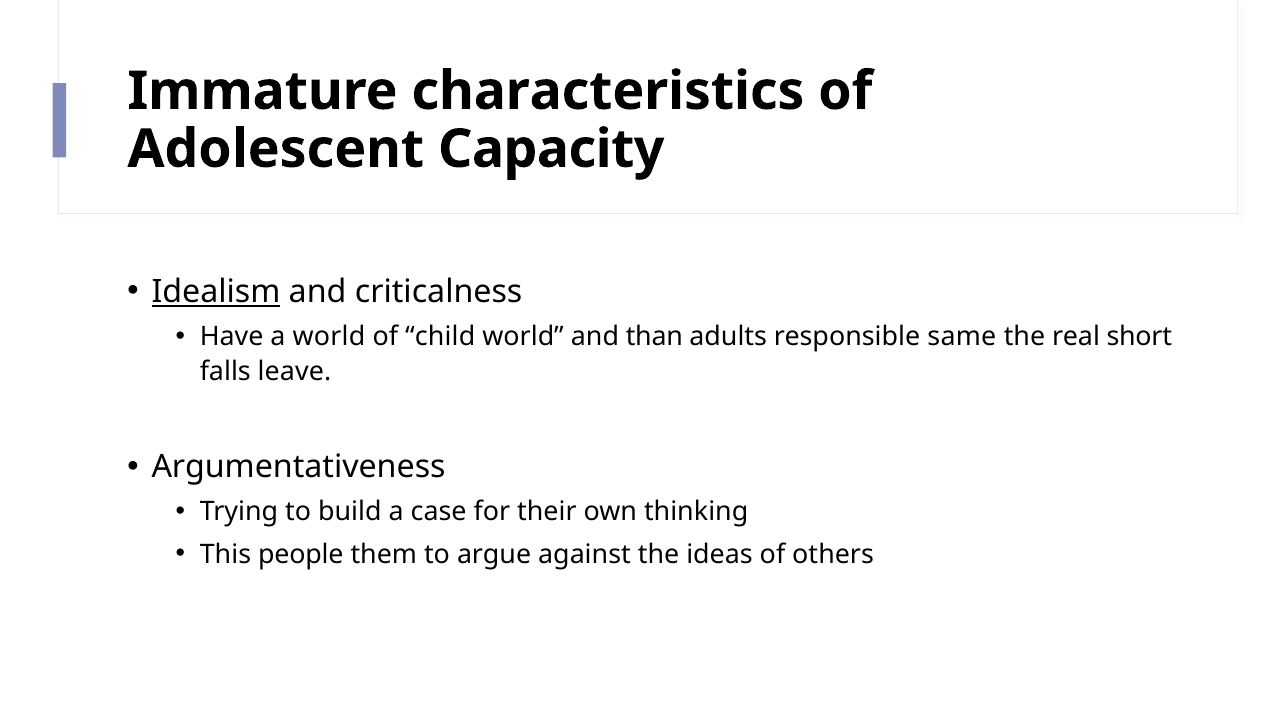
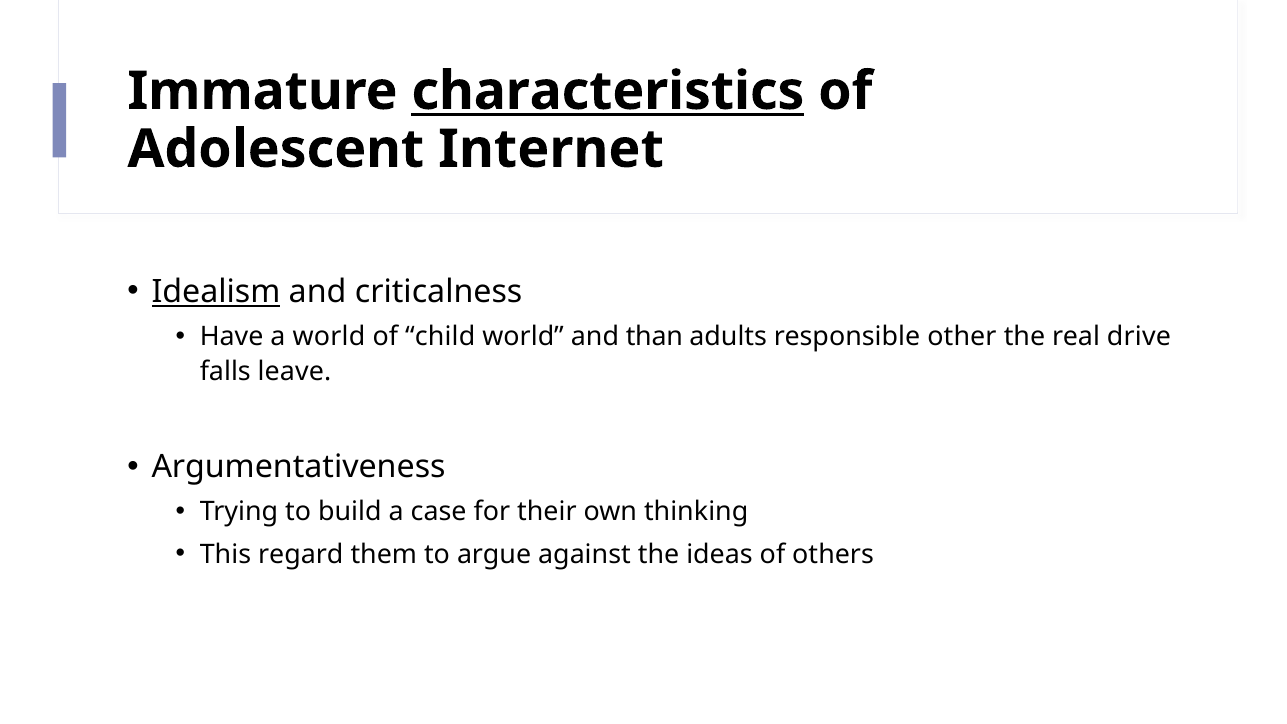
characteristics underline: none -> present
Capacity: Capacity -> Internet
same: same -> other
short: short -> drive
people: people -> regard
